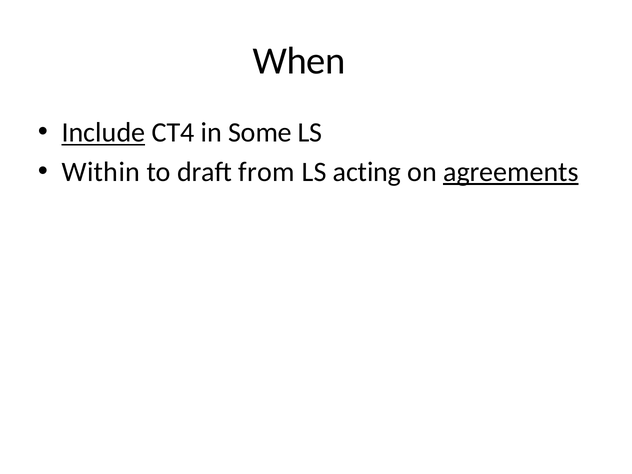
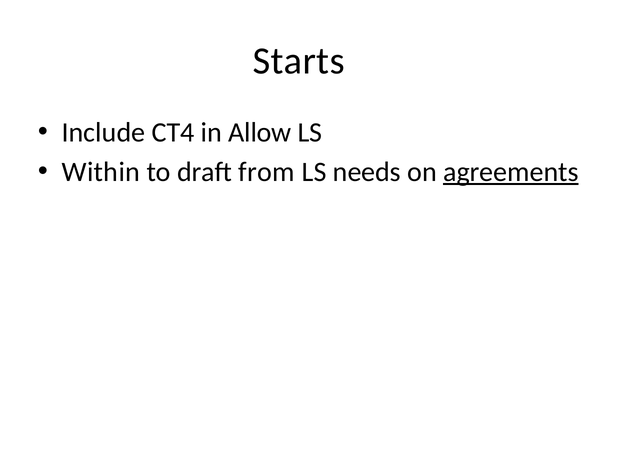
When: When -> Starts
Include underline: present -> none
Some: Some -> Allow
acting: acting -> needs
